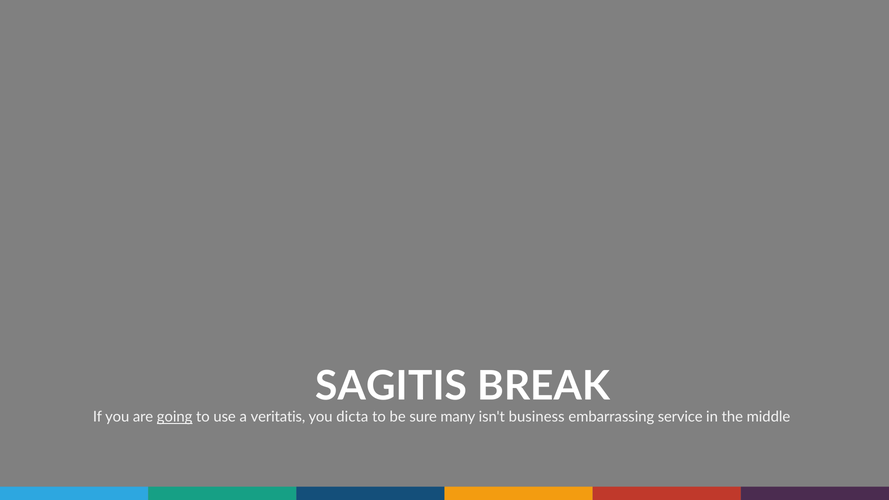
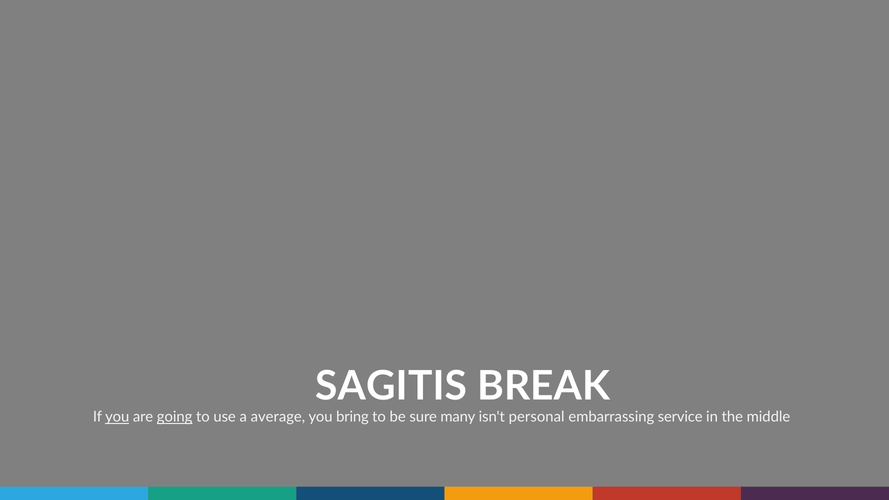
you at (117, 417) underline: none -> present
veritatis: veritatis -> average
dicta: dicta -> bring
business: business -> personal
